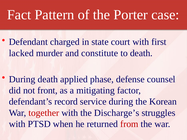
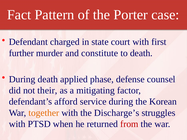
lacked: lacked -> further
front: front -> their
record: record -> afford
together colour: red -> orange
